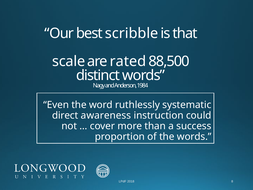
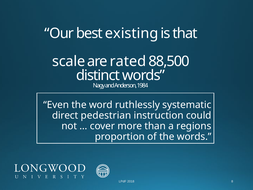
scribble: scribble -> existing
awareness: awareness -> pedestrian
success: success -> regions
